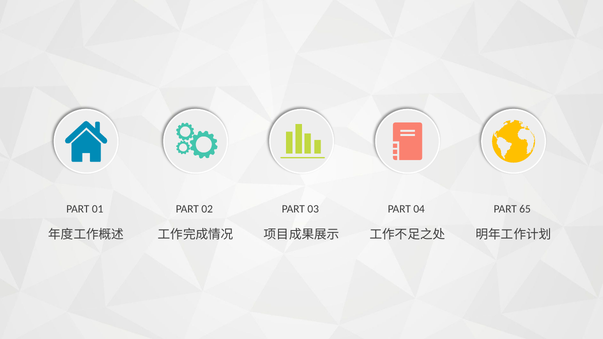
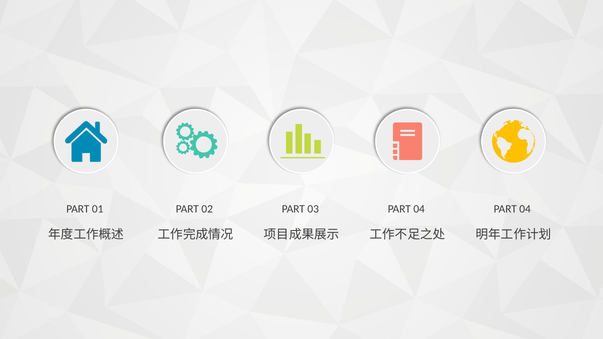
04 PART 65: 65 -> 04
